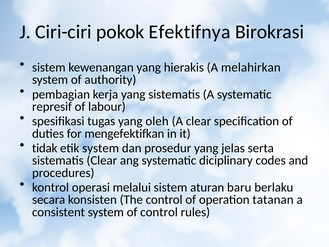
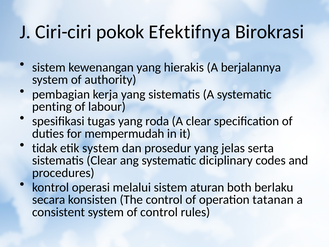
melahirkan: melahirkan -> berjalannya
represif: represif -> penting
oleh: oleh -> roda
mengefektifkan: mengefektifkan -> mempermudah
baru: baru -> both
